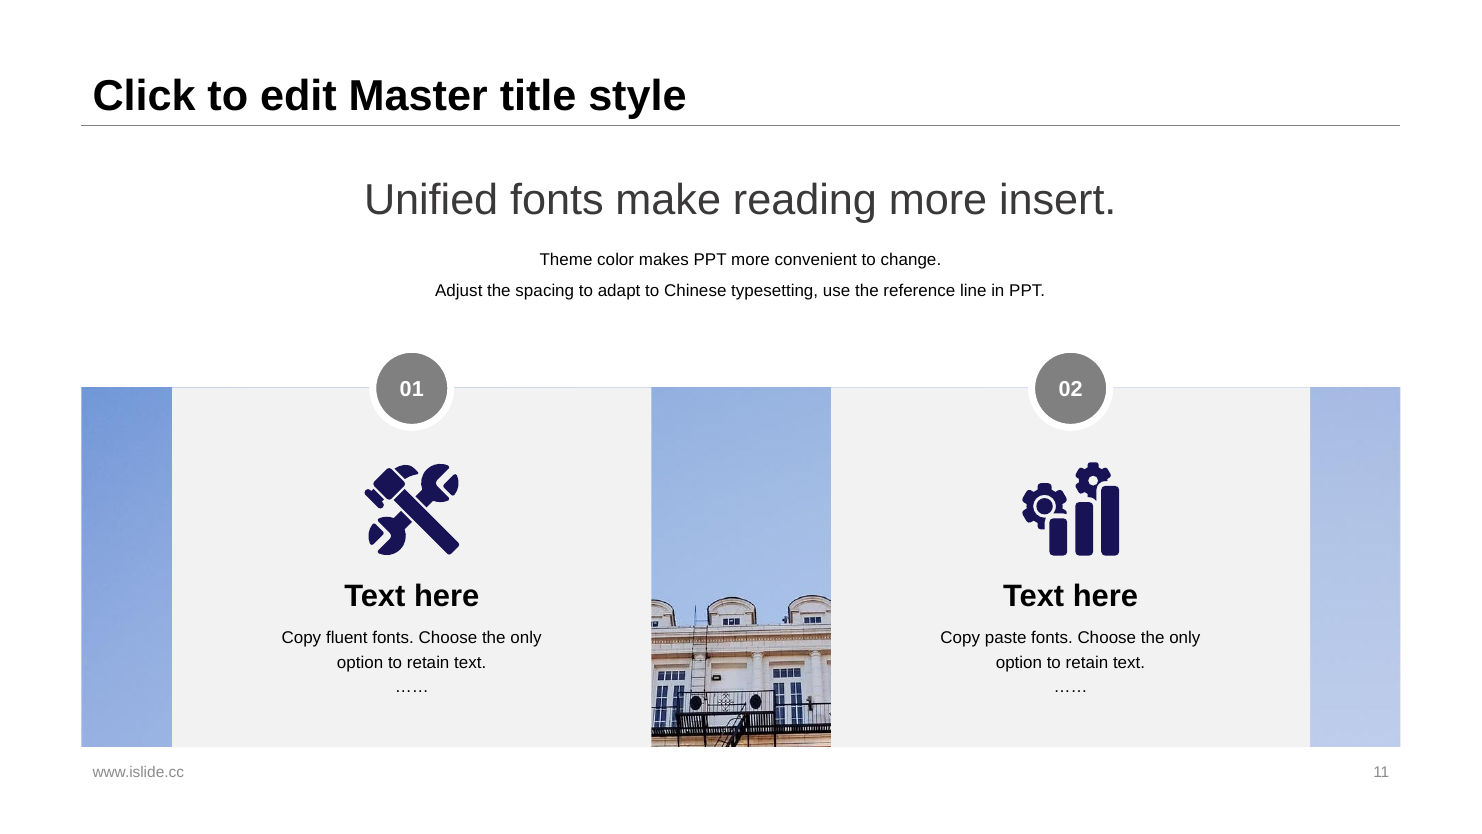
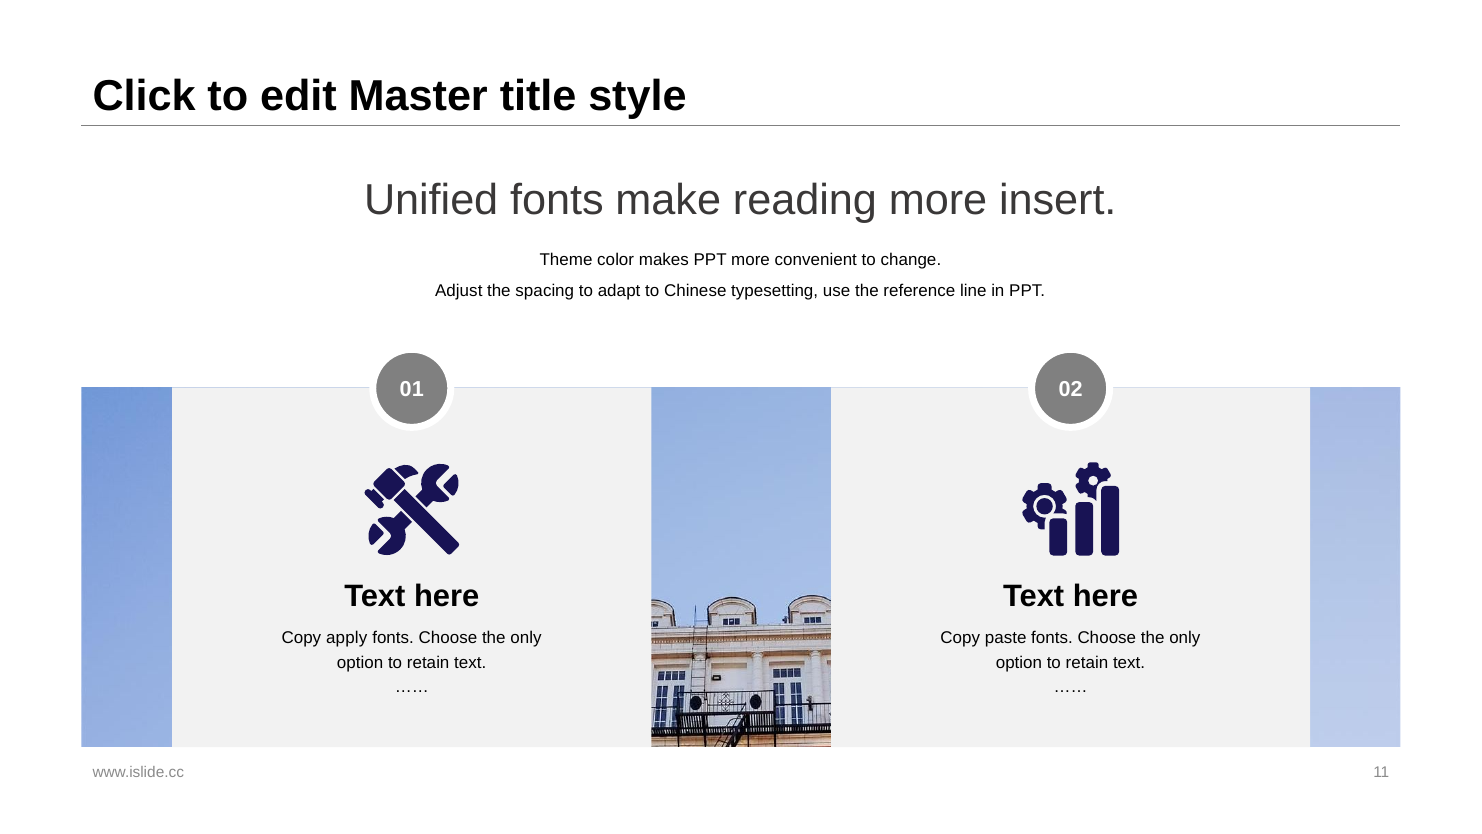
fluent: fluent -> apply
